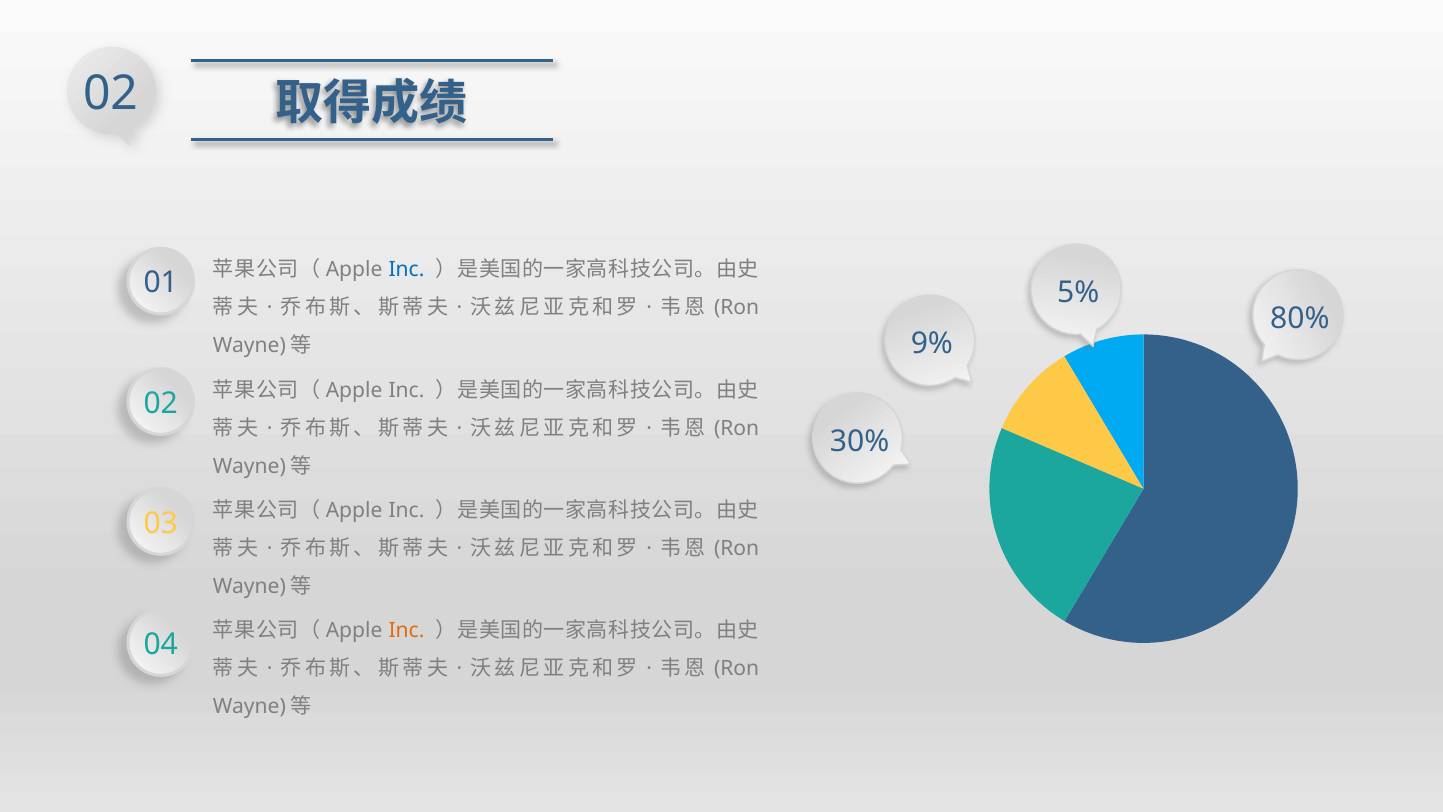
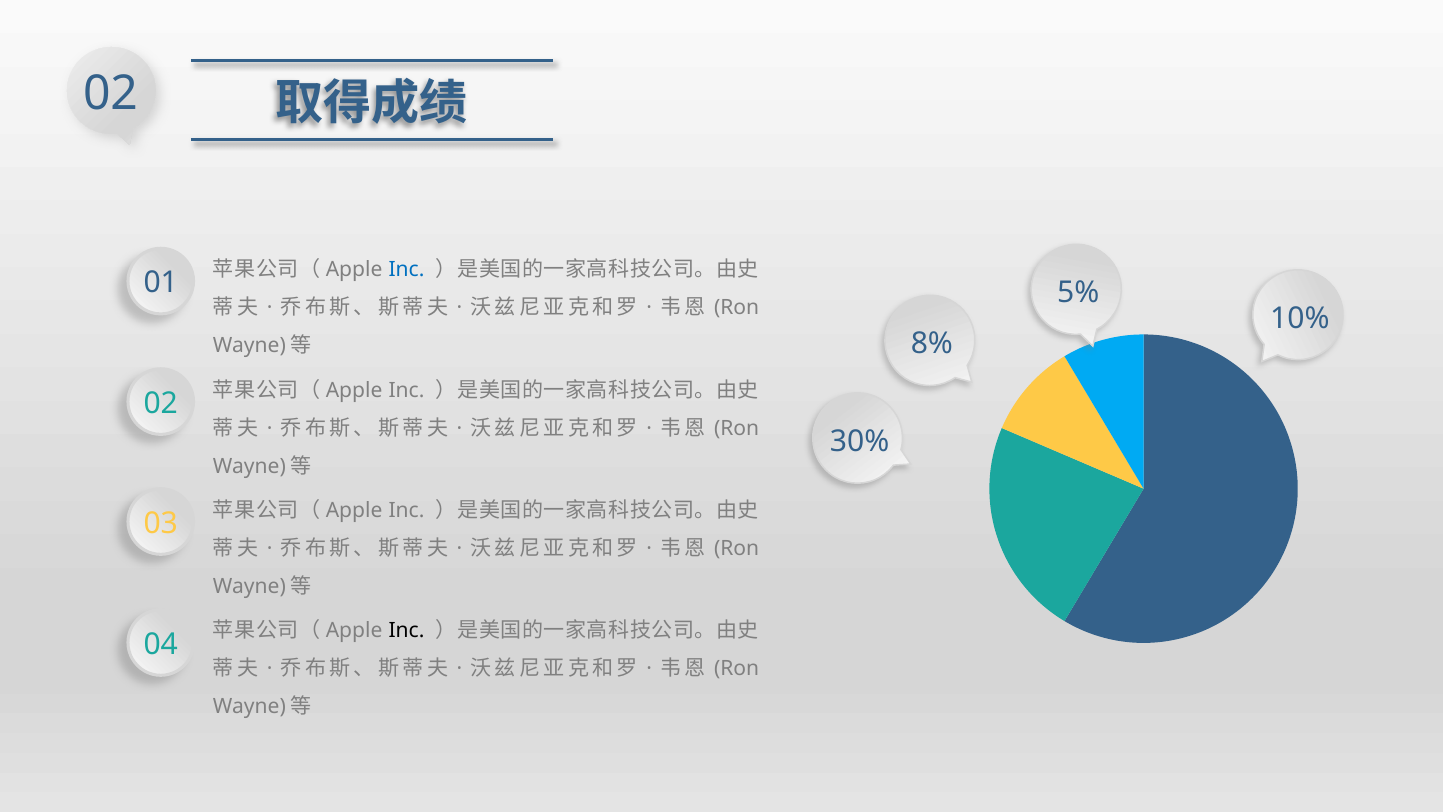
80%: 80% -> 10%
9%: 9% -> 8%
Inc at (406, 631) colour: orange -> black
